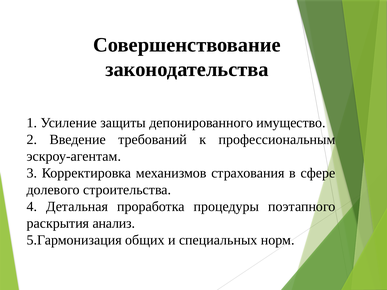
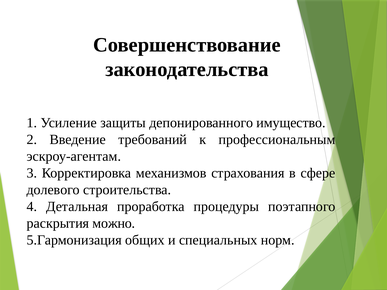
анализ: анализ -> можно
